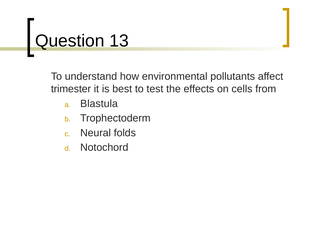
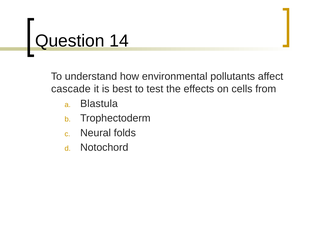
13: 13 -> 14
trimester: trimester -> cascade
